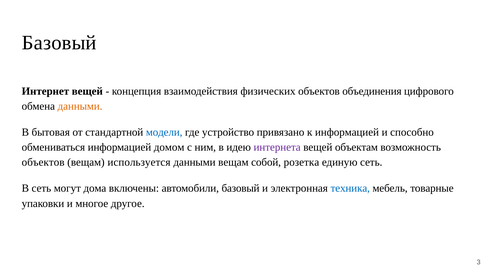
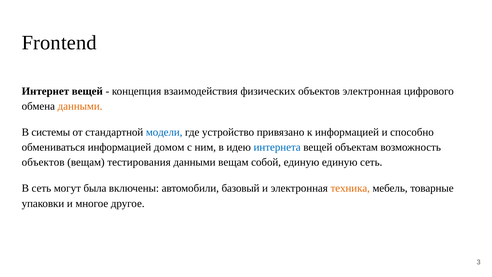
Базовый at (59, 43): Базовый -> Frontend
объектов объединения: объединения -> электронная
бытовая: бытовая -> системы
интернета colour: purple -> blue
используется: используется -> тестирования
собой розетка: розетка -> единую
дома: дома -> была
техника colour: blue -> orange
